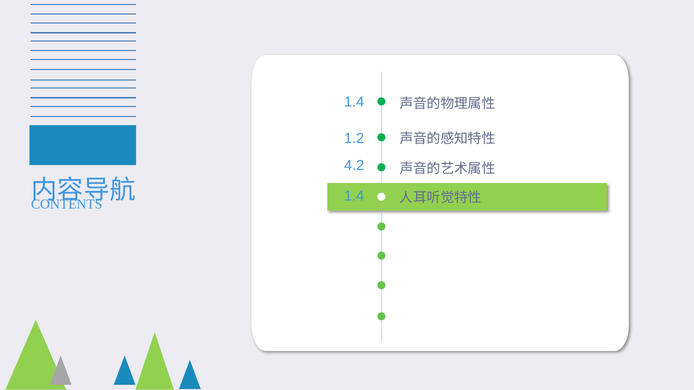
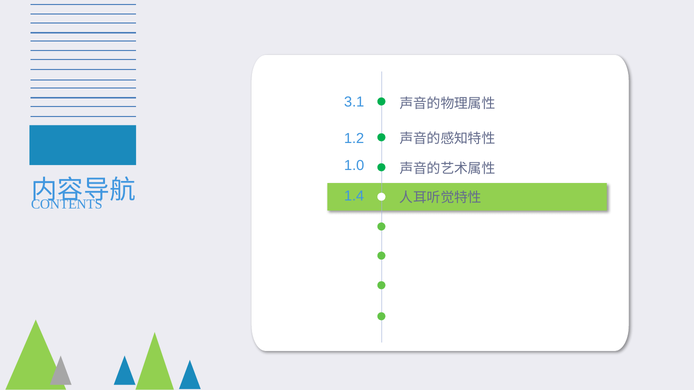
1.4 at (354, 102): 1.4 -> 3.1
4.2: 4.2 -> 1.0
